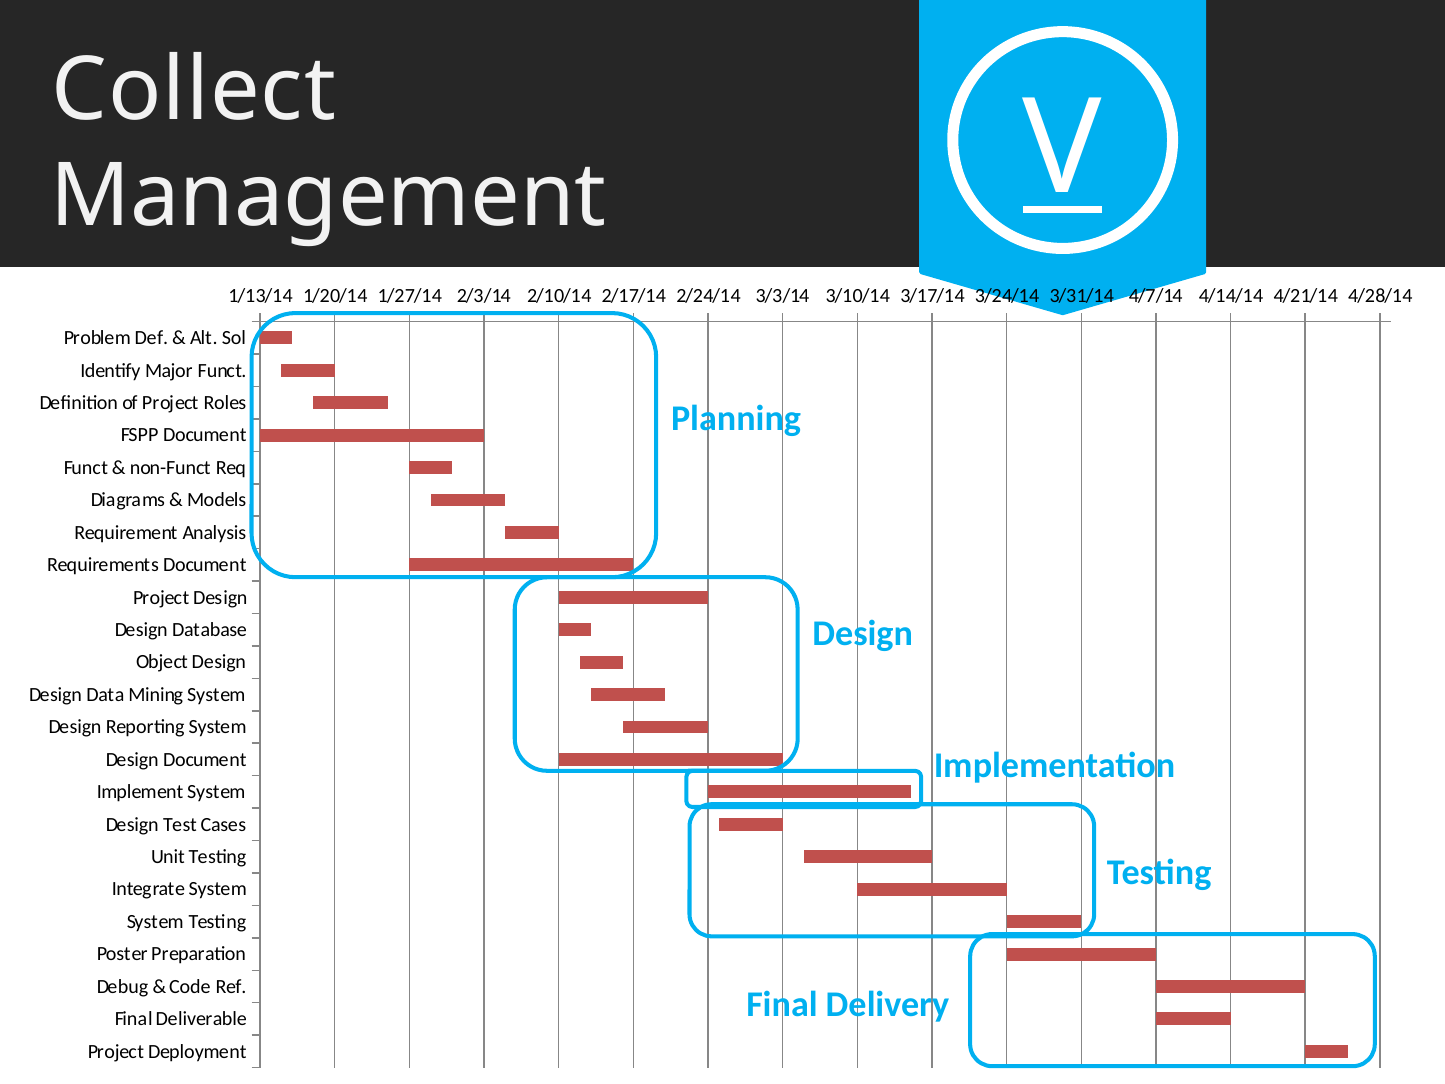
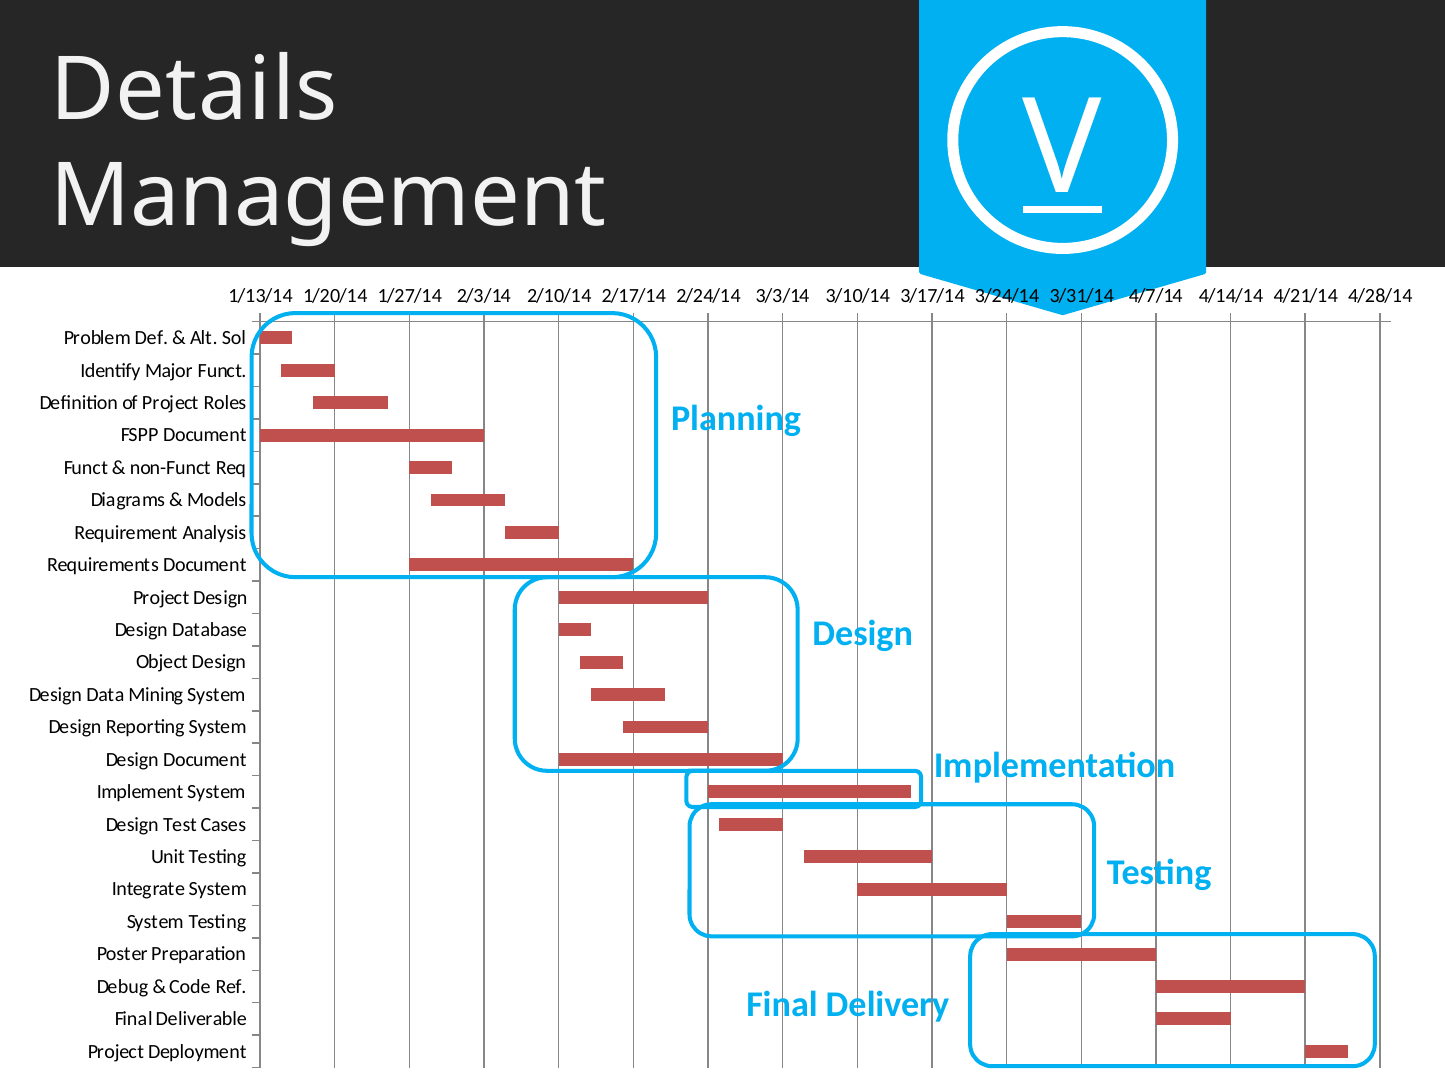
Collect: Collect -> Details
